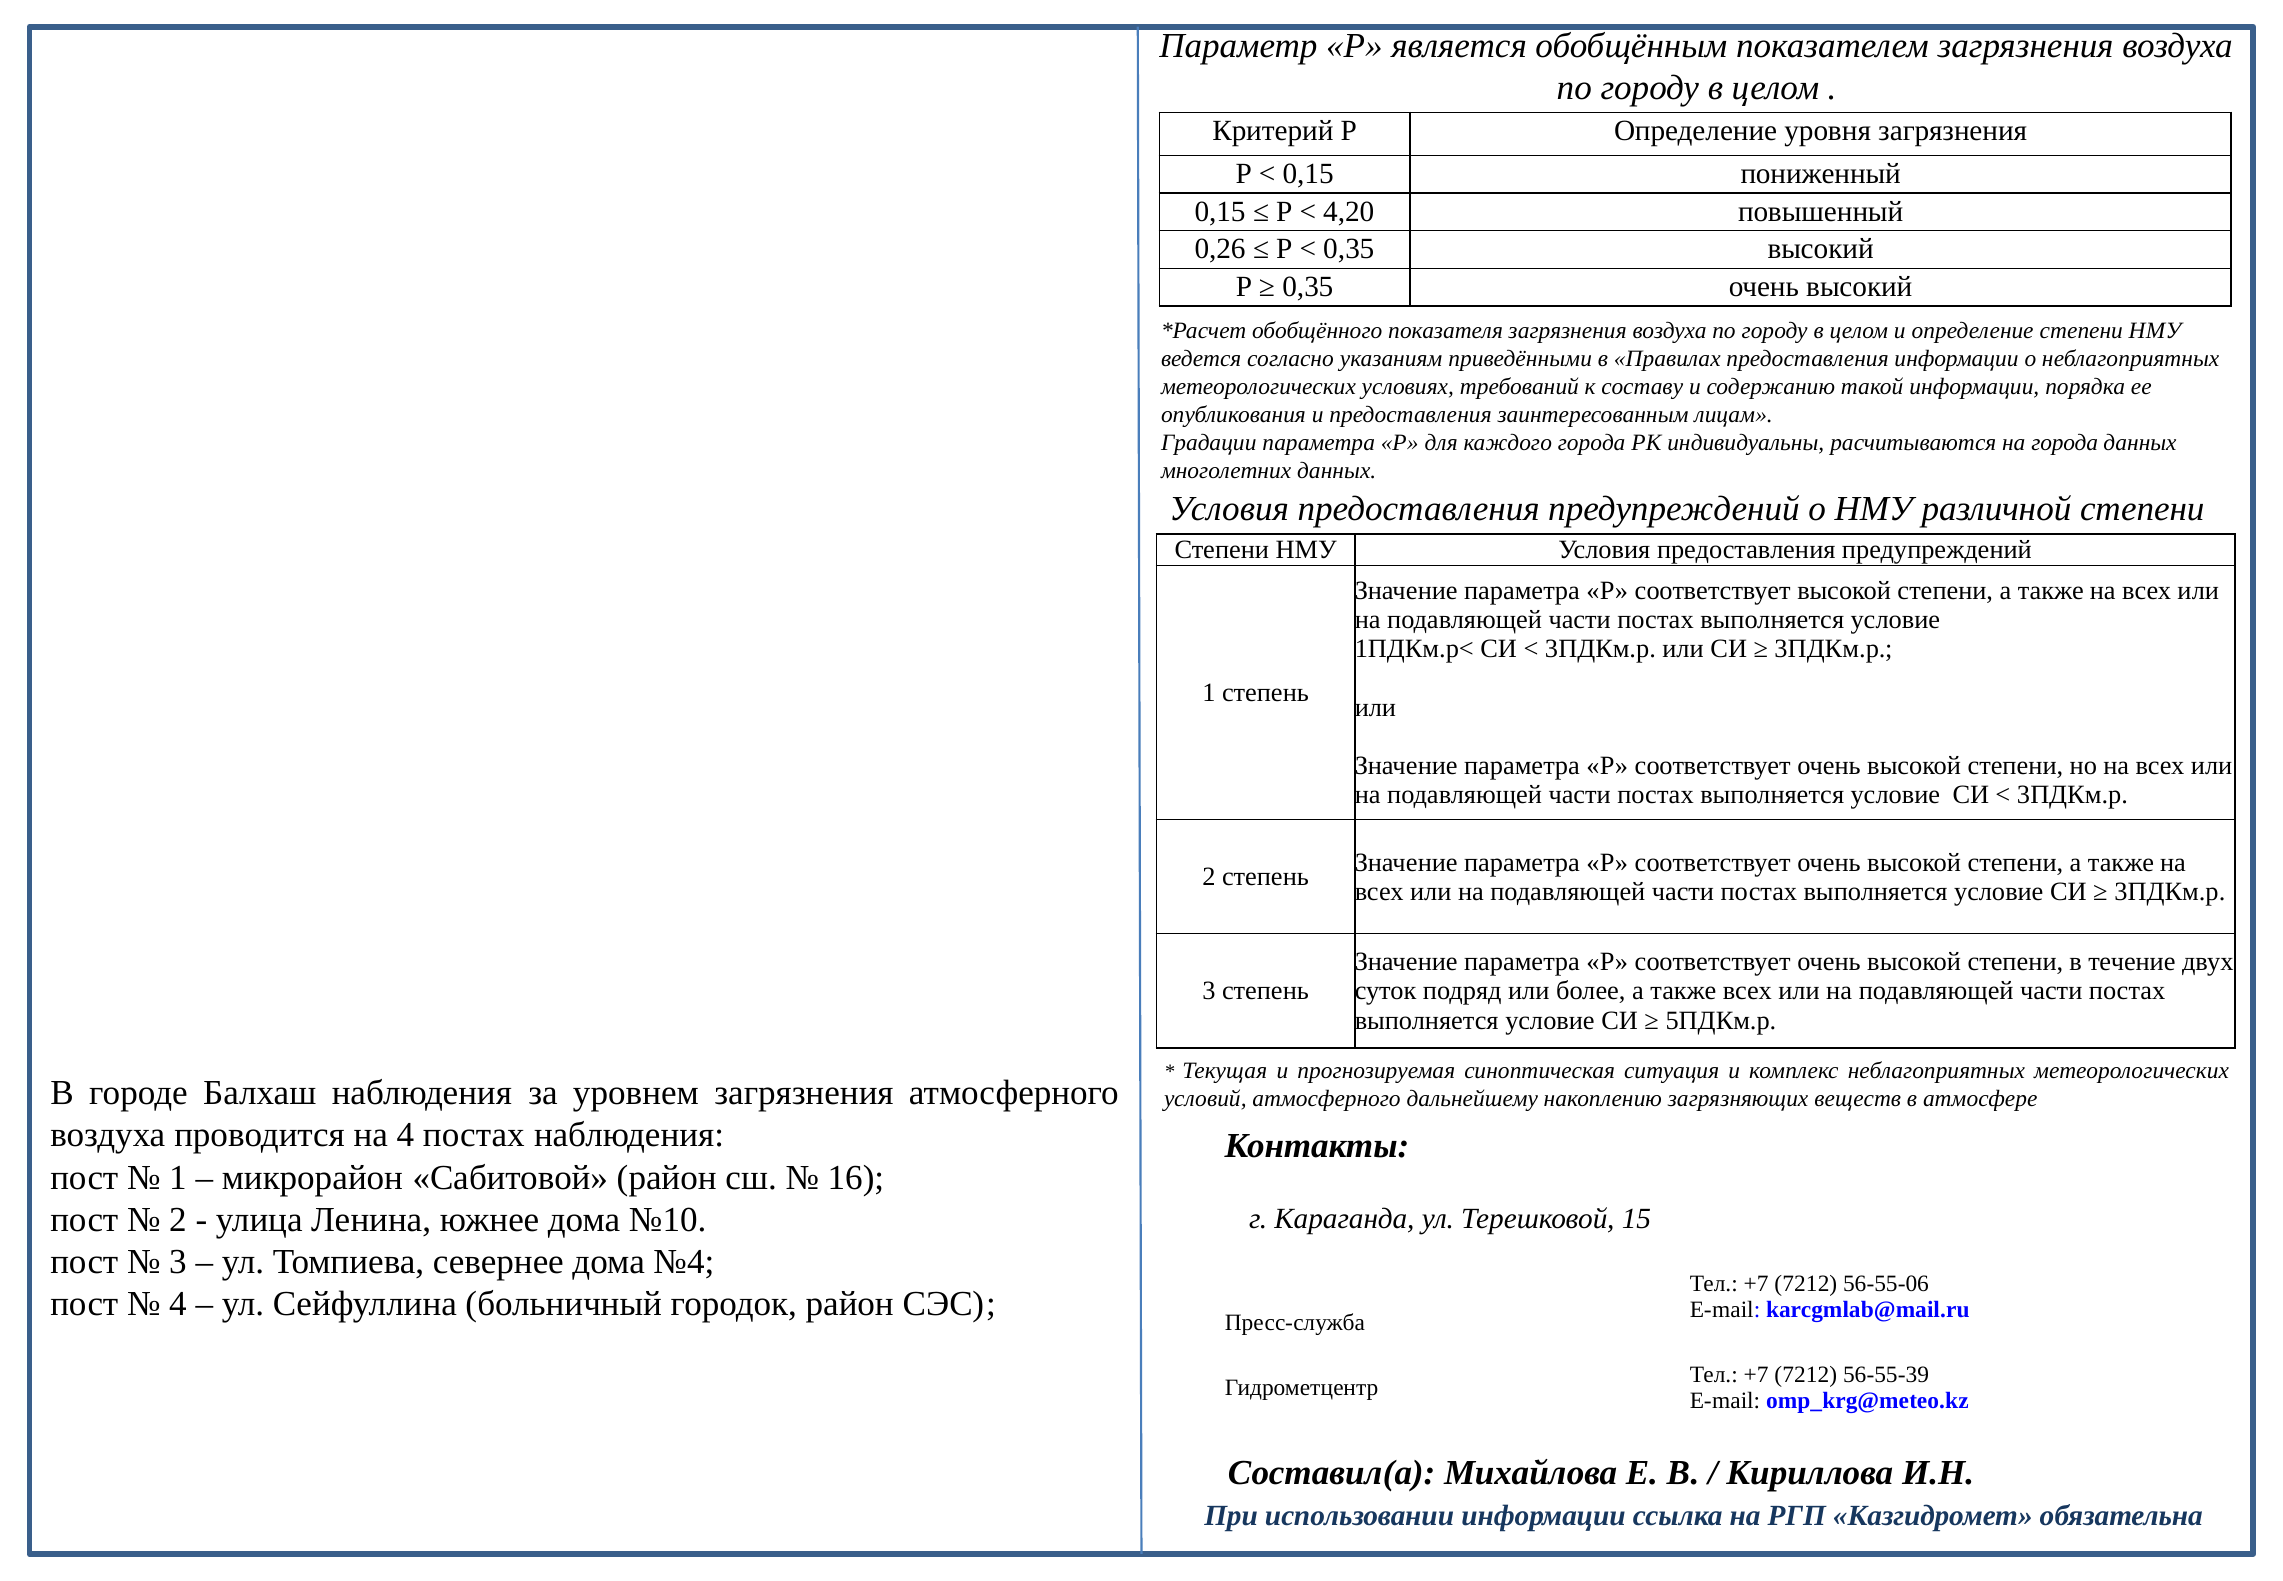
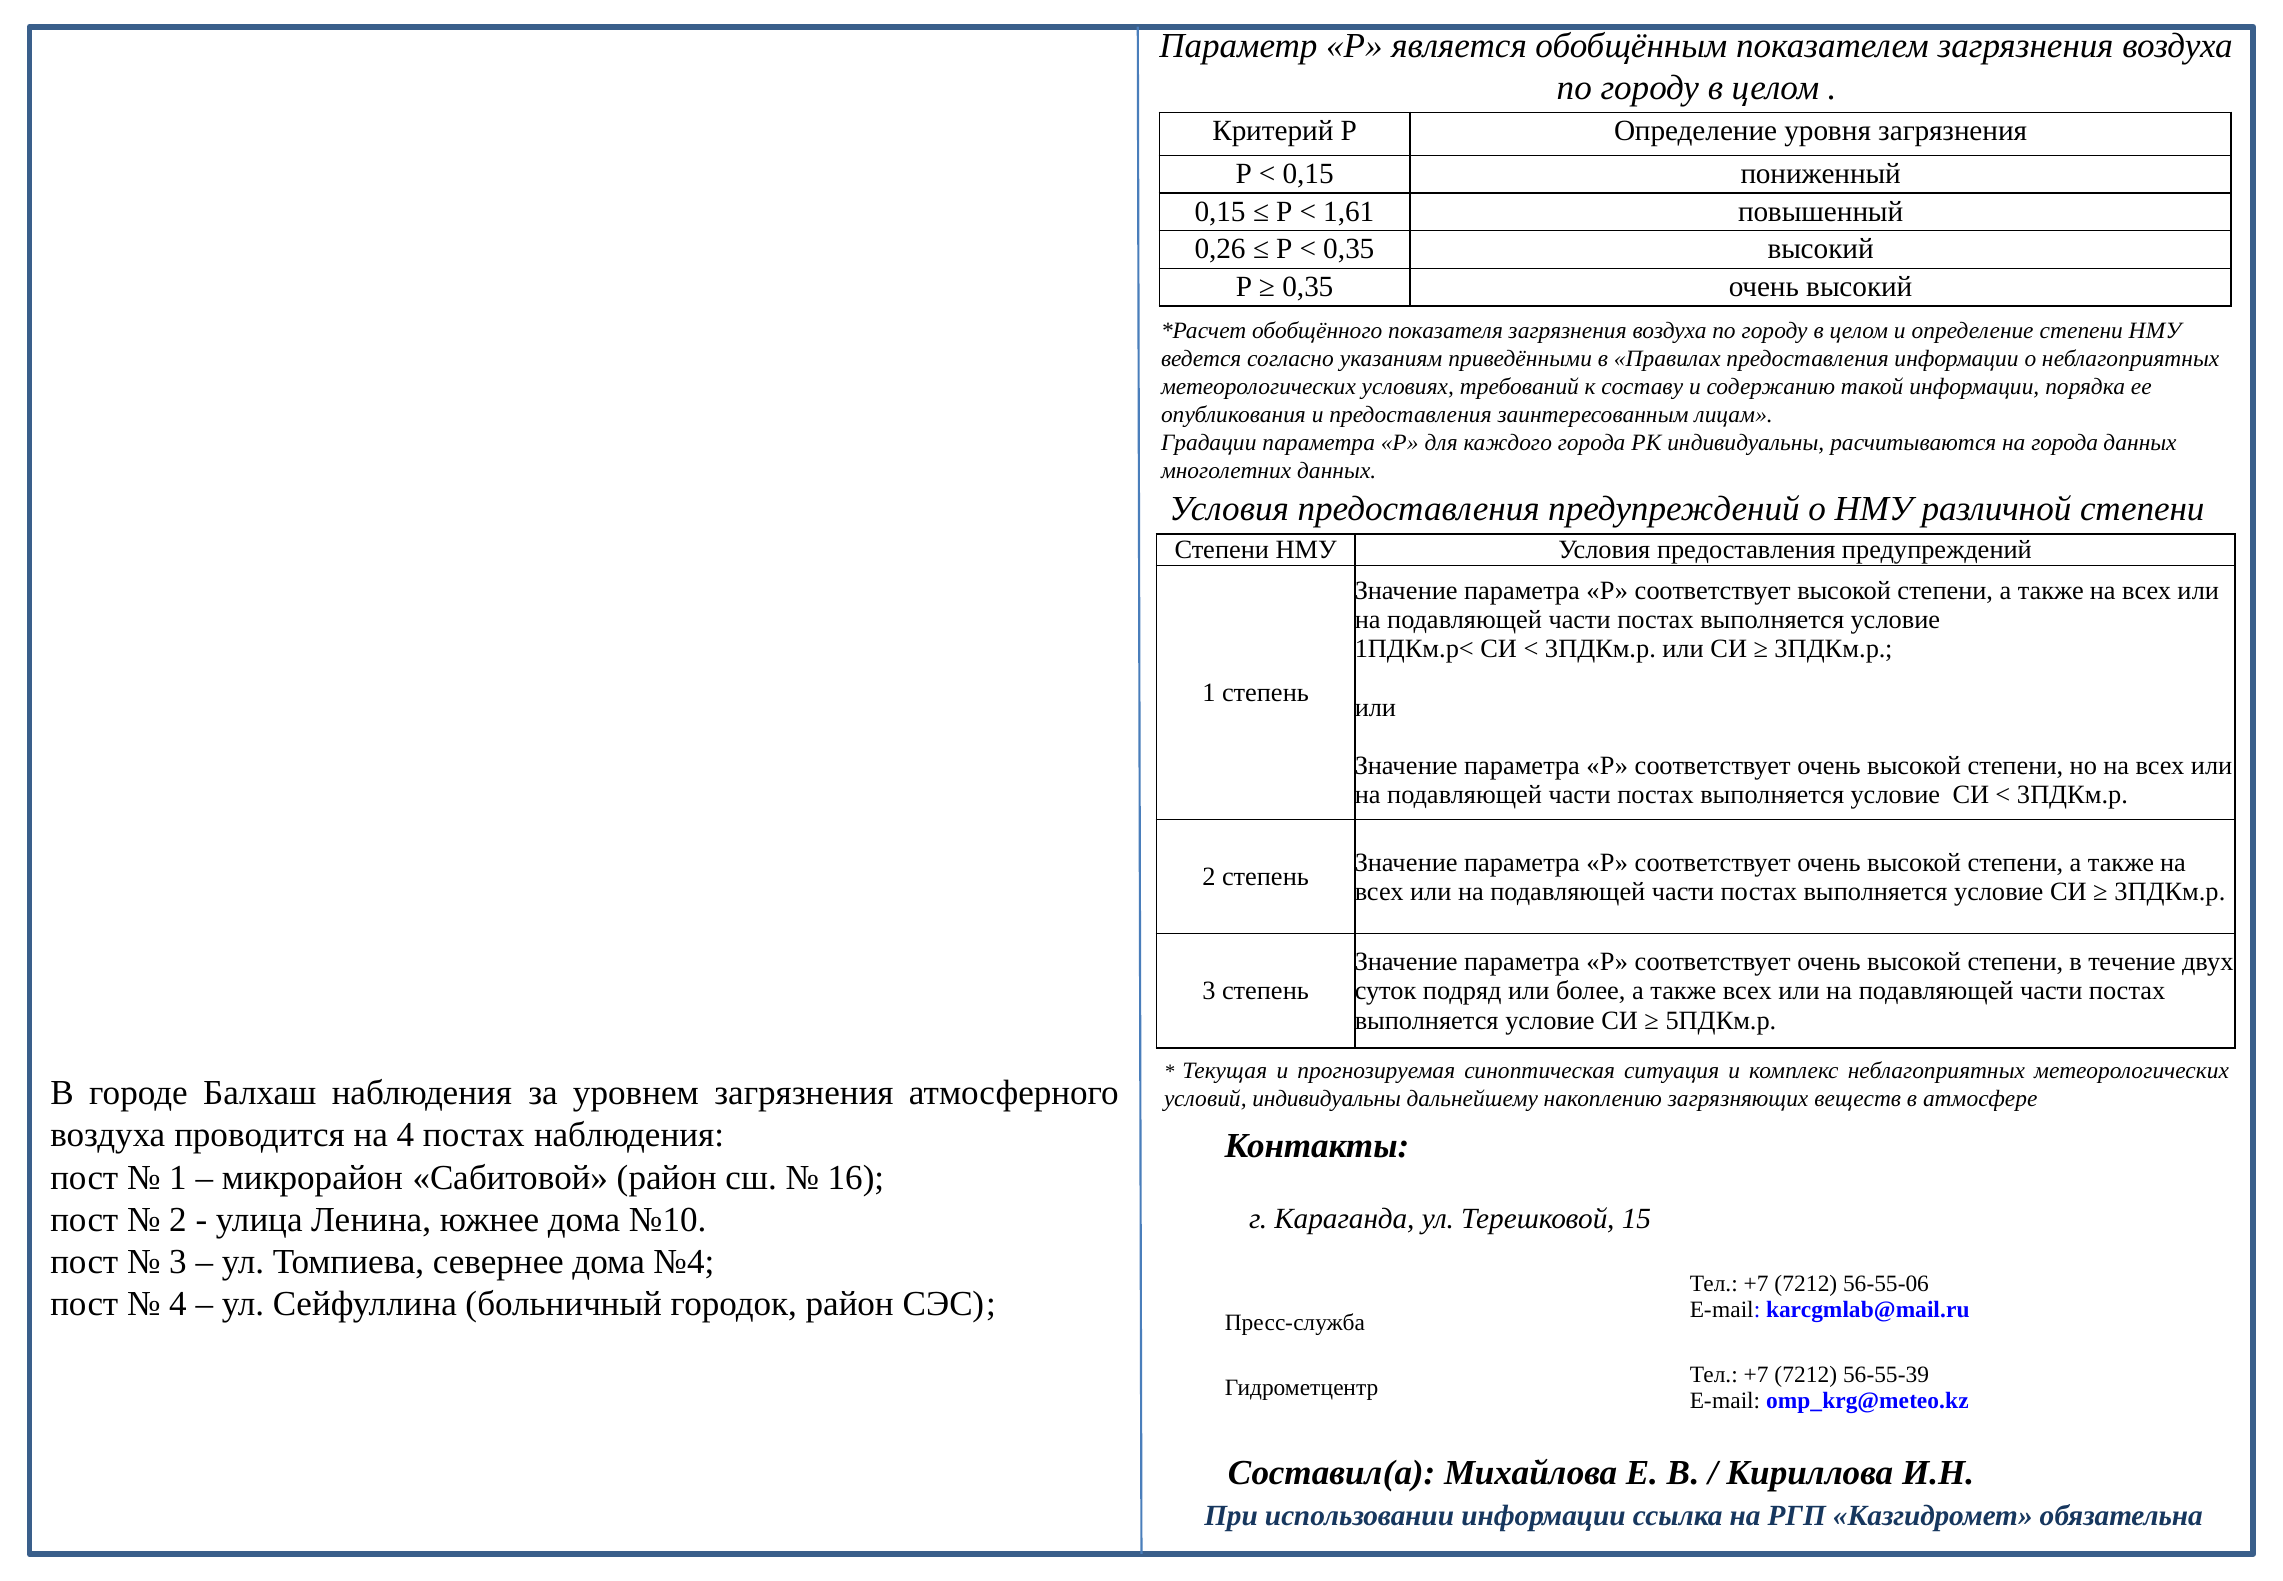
4,20: 4,20 -> 1,61
условий атмосферного: атмосферного -> индивидуальны
